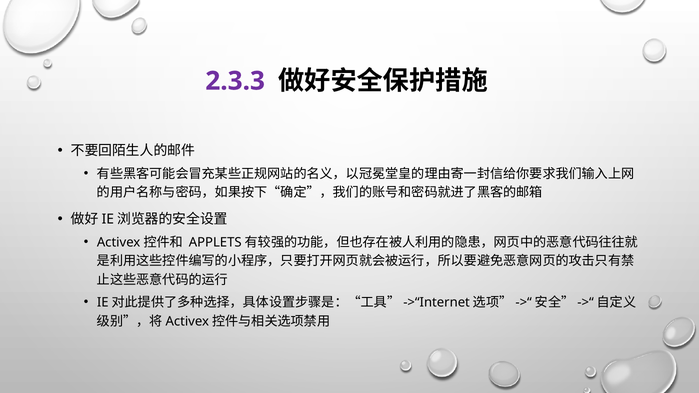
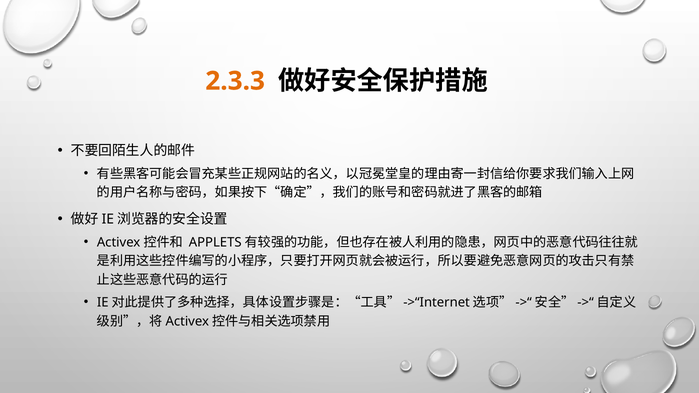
2.3.3 colour: purple -> orange
